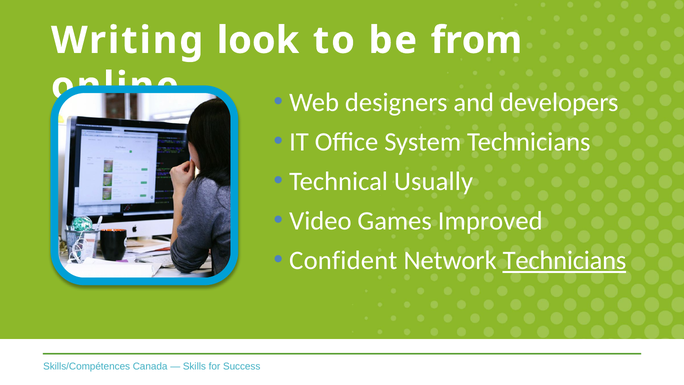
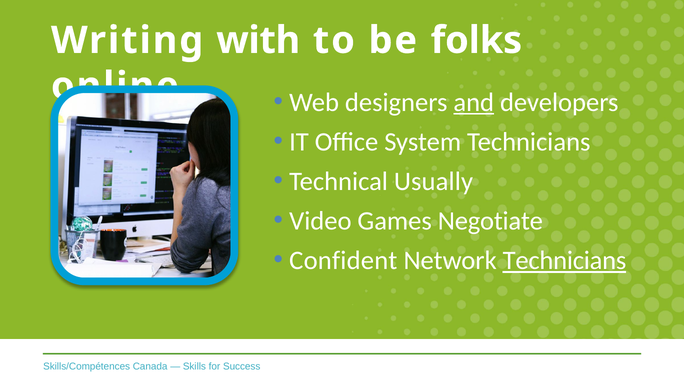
look: look -> with
from: from -> folks
and underline: none -> present
Improved: Improved -> Negotiate
